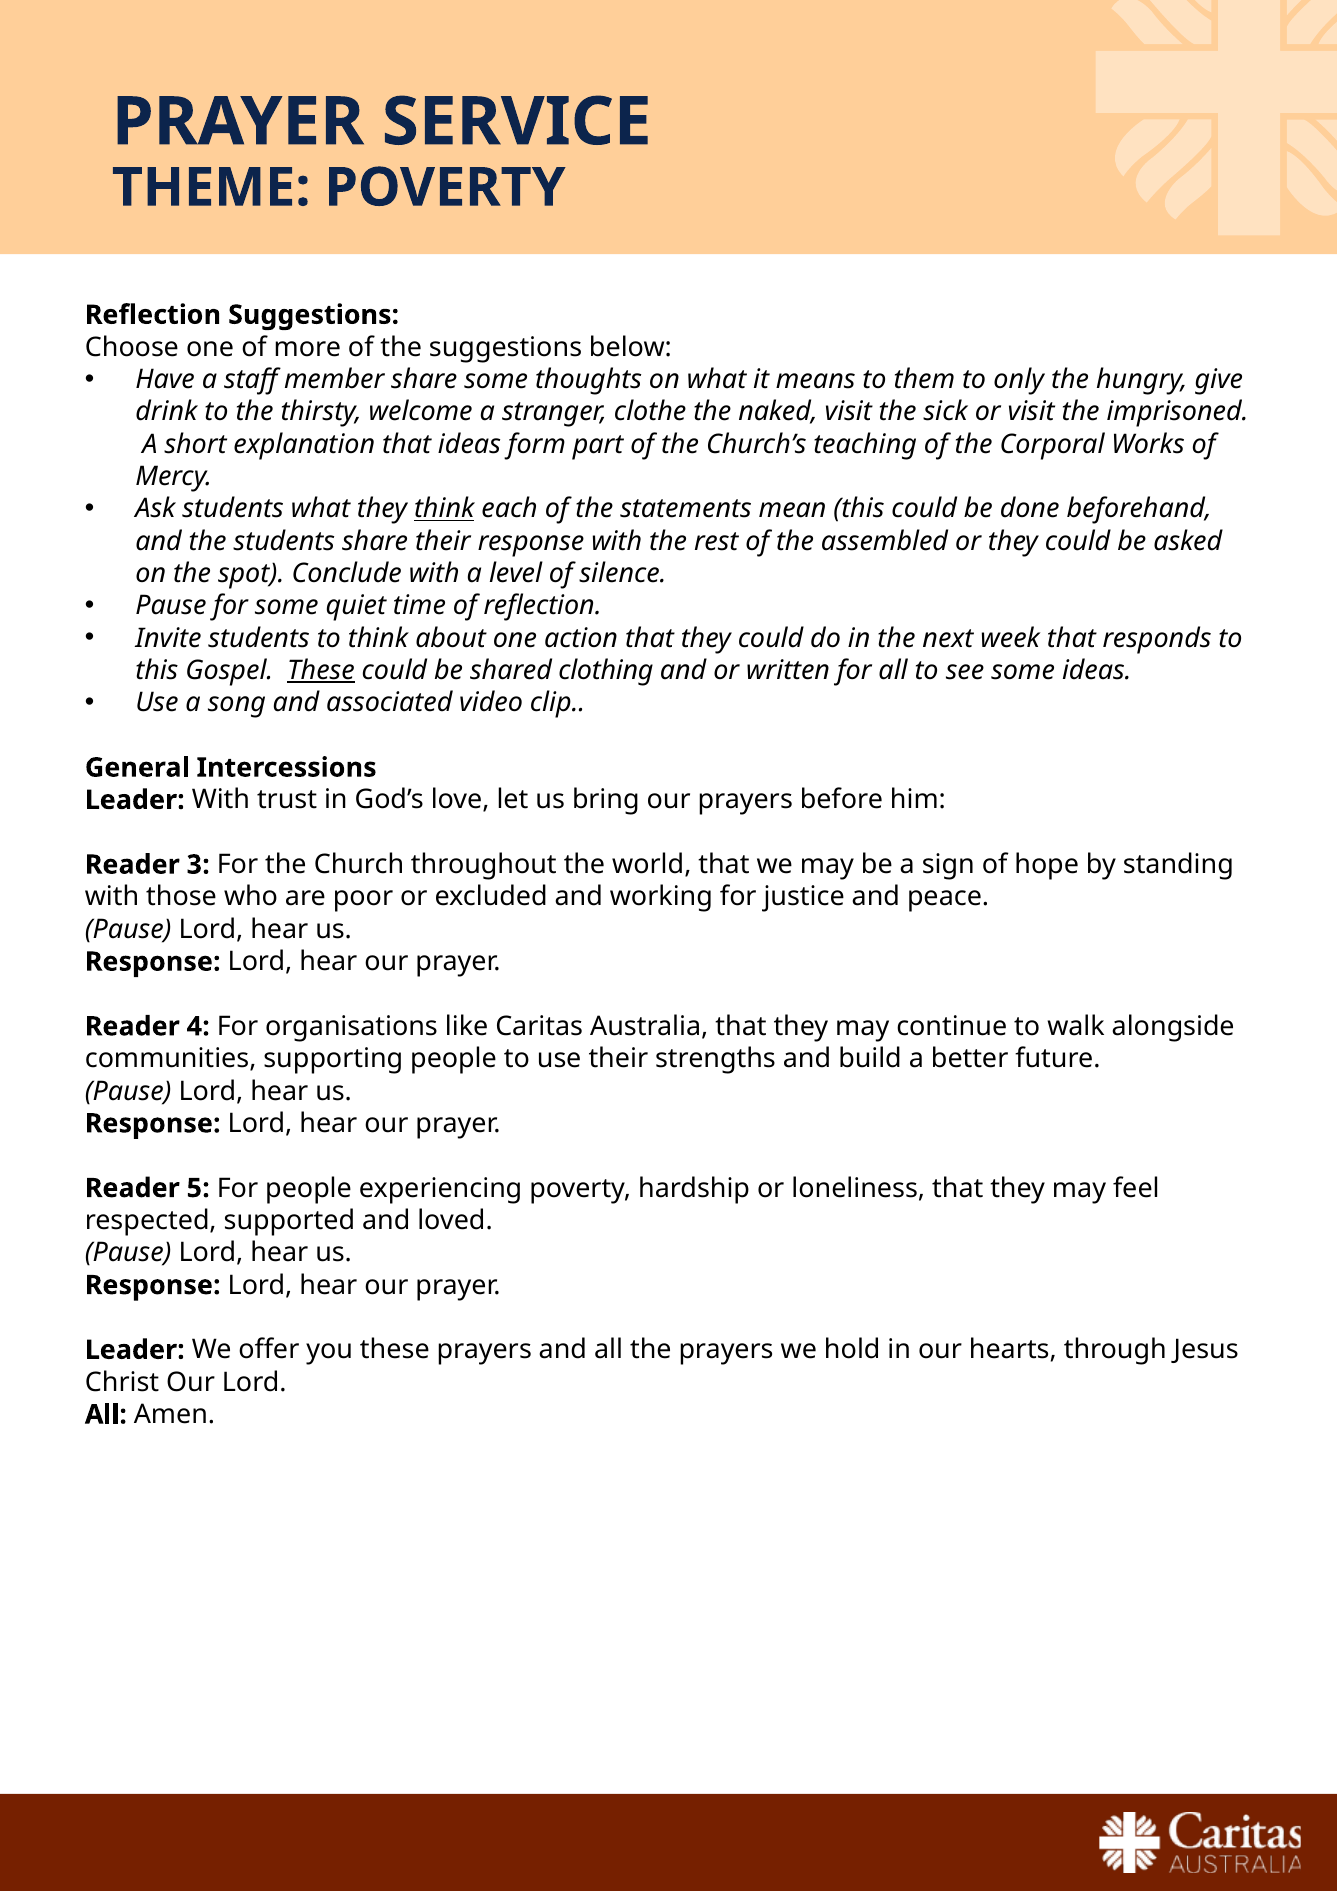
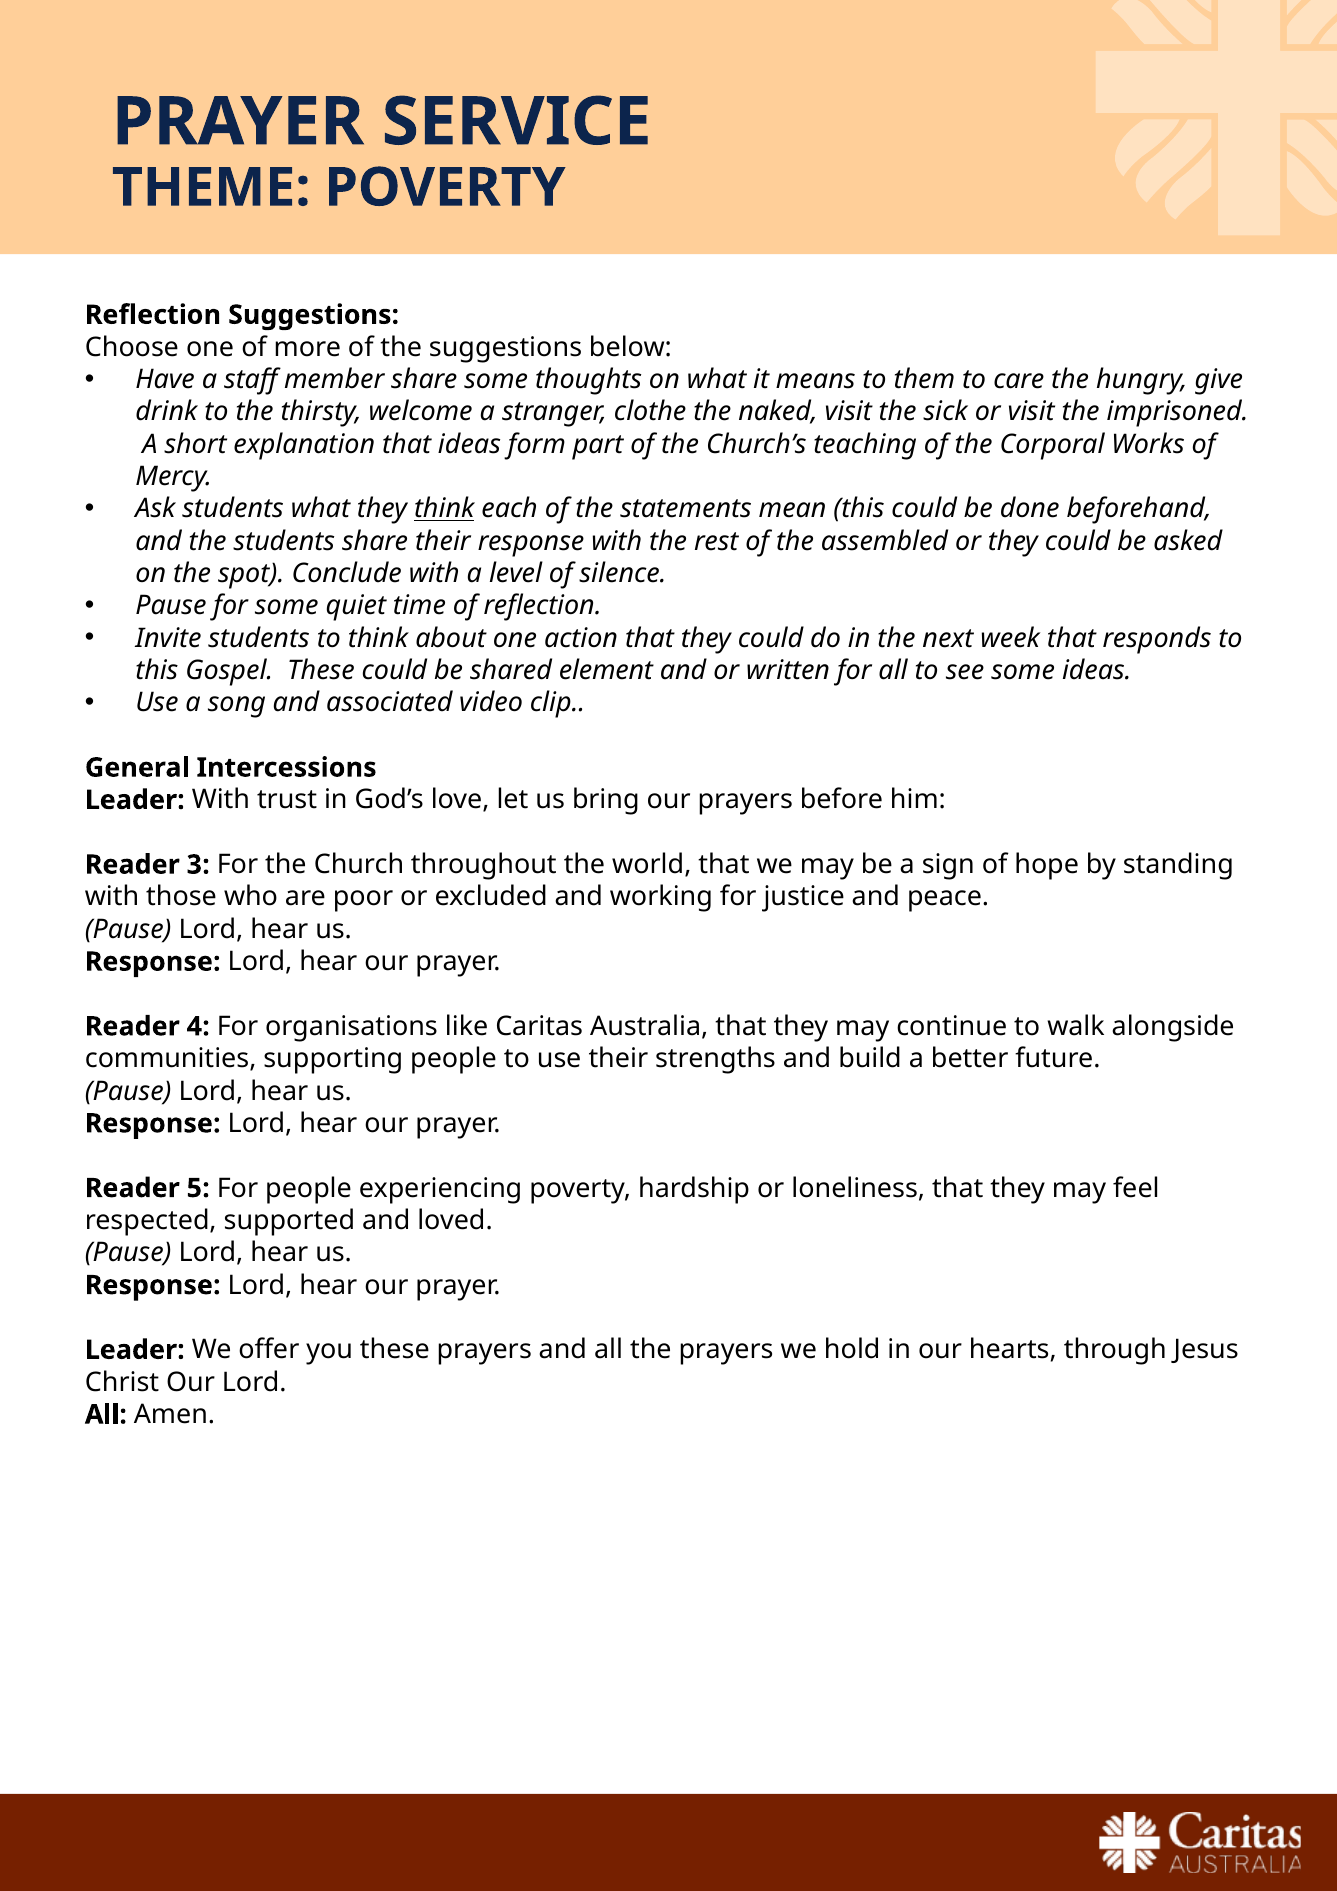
only: only -> care
These at (321, 671) underline: present -> none
clothing: clothing -> element
